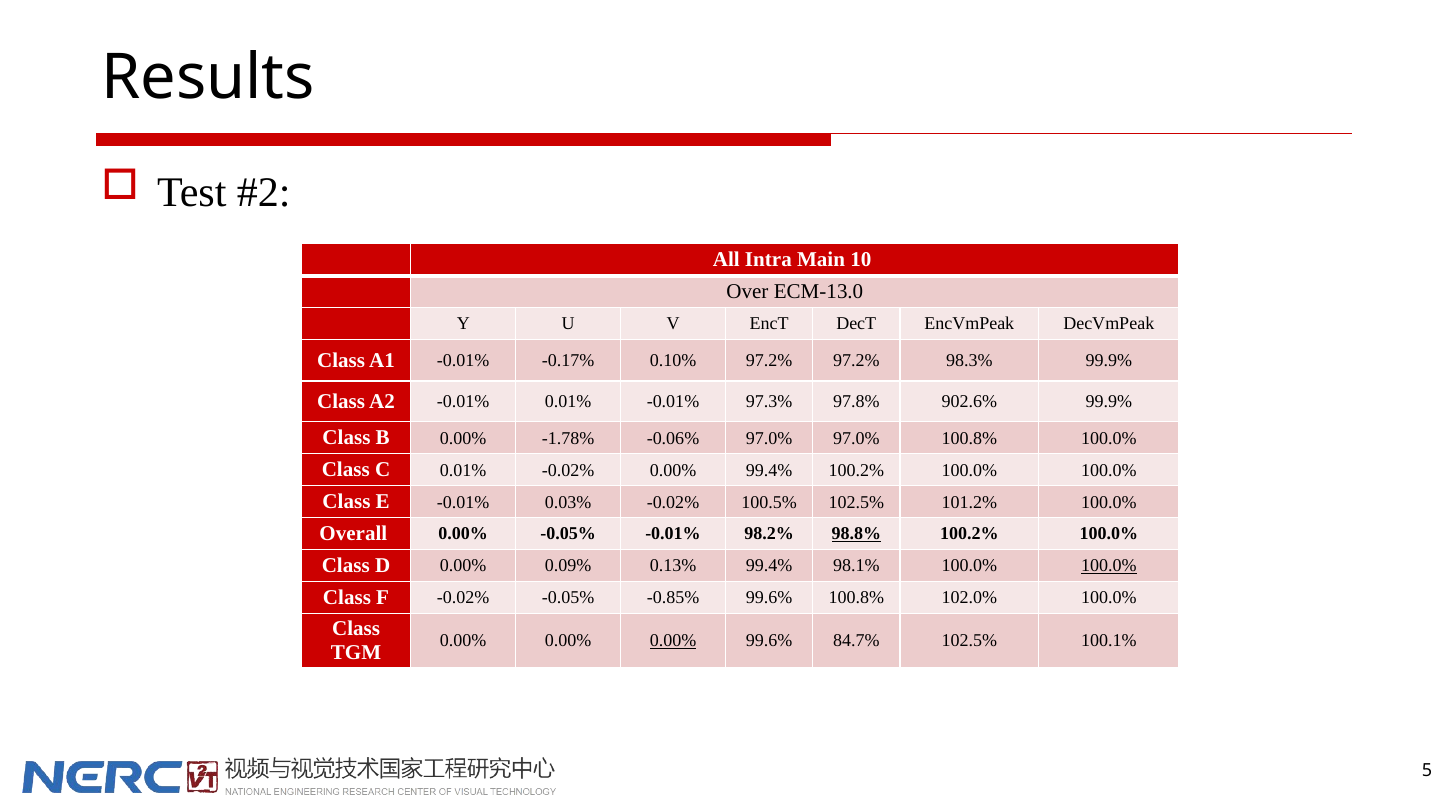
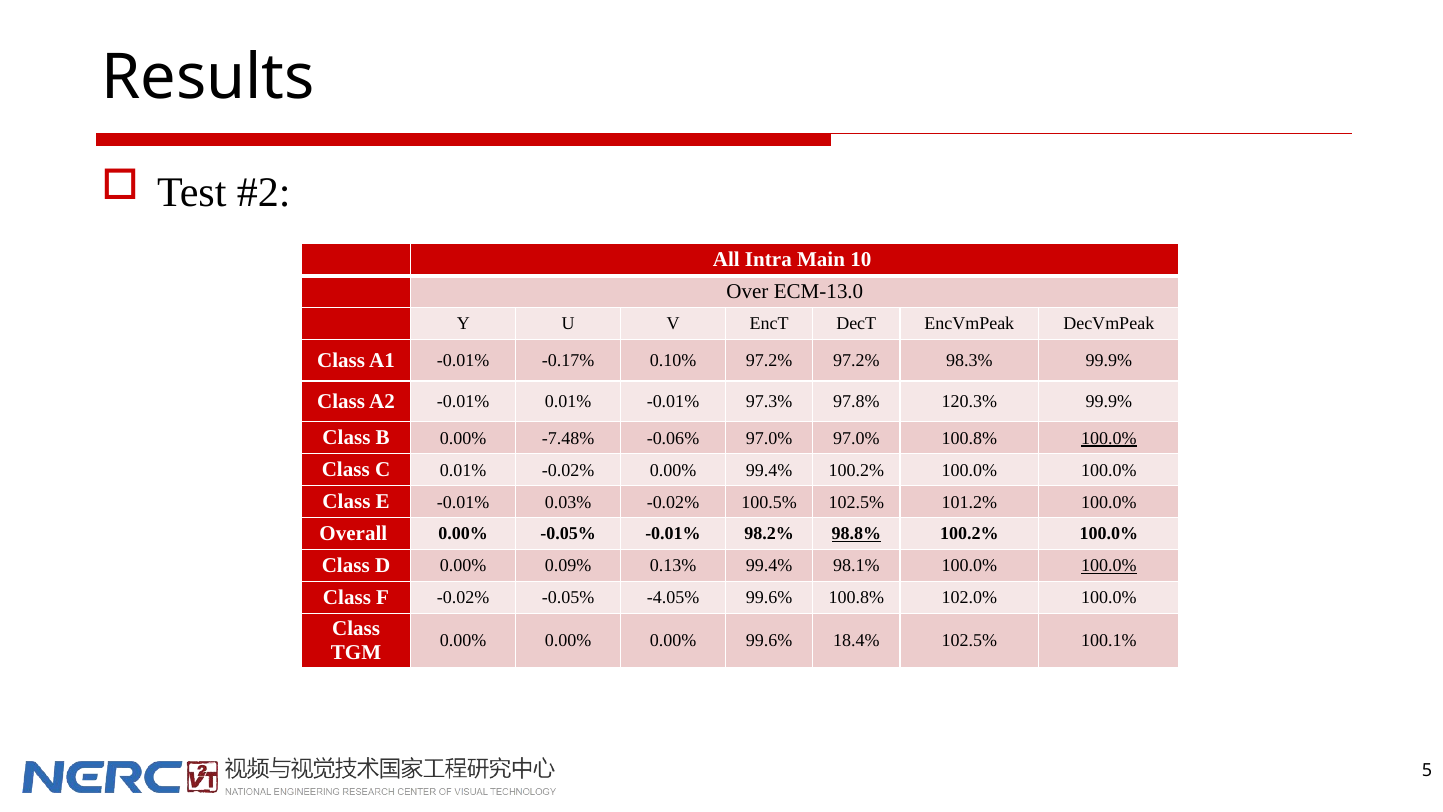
902.6%: 902.6% -> 120.3%
-1.78%: -1.78% -> -7.48%
100.0% at (1109, 438) underline: none -> present
-0.85%: -0.85% -> -4.05%
0.00% at (673, 641) underline: present -> none
84.7%: 84.7% -> 18.4%
